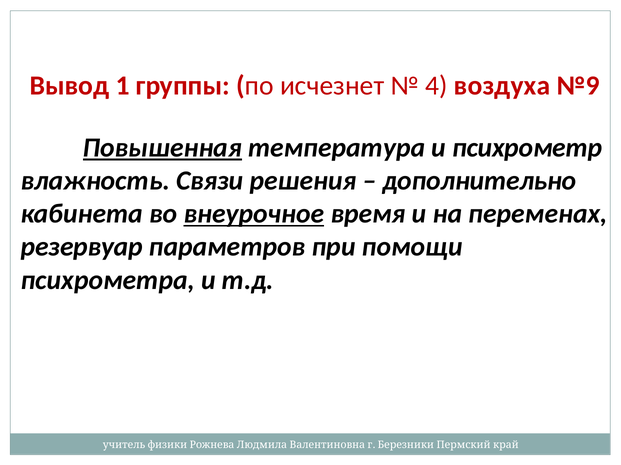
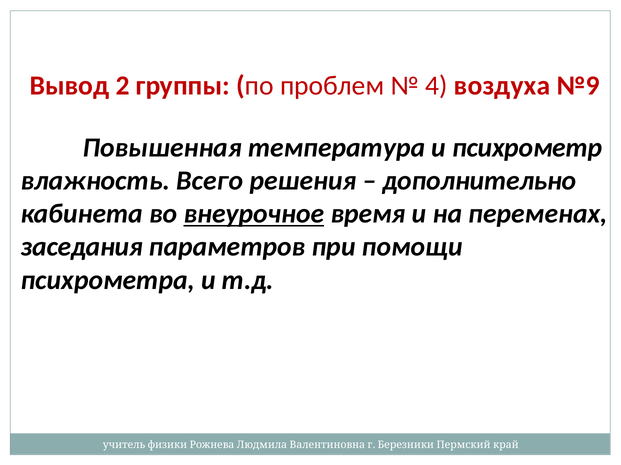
1: 1 -> 2
исчезнет: исчезнет -> проблем
Повышенная underline: present -> none
Связи: Связи -> Всего
резервуар: резервуар -> заседания
